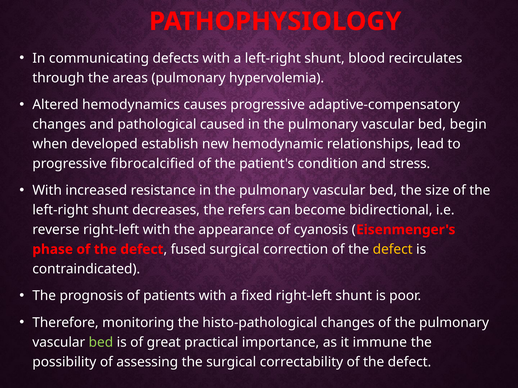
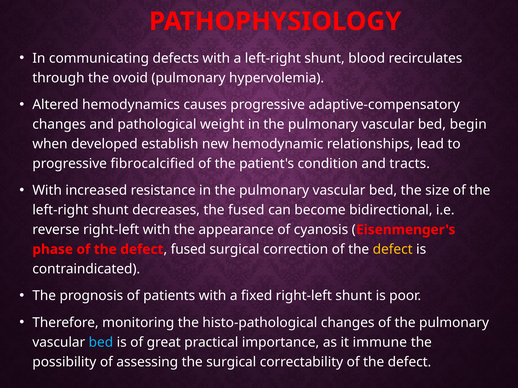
areas: areas -> ovoid
caused: caused -> weight
stress: stress -> tracts
the refers: refers -> fused
bed at (101, 343) colour: light green -> light blue
